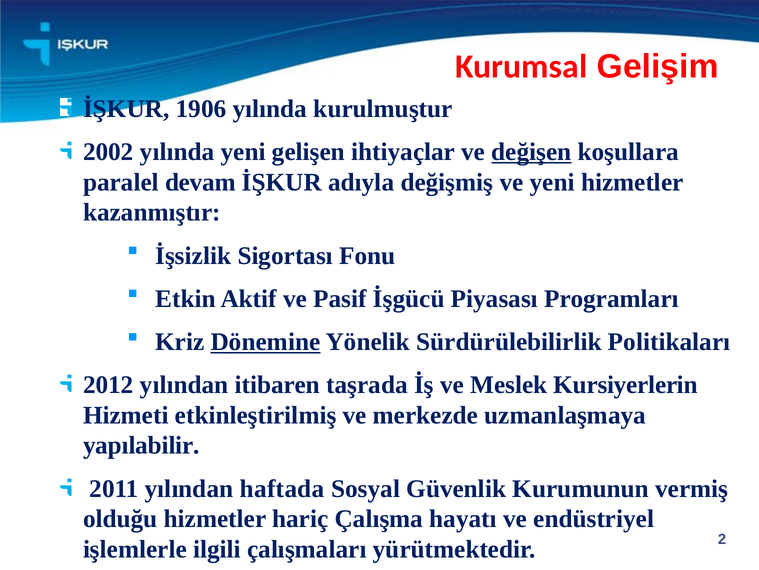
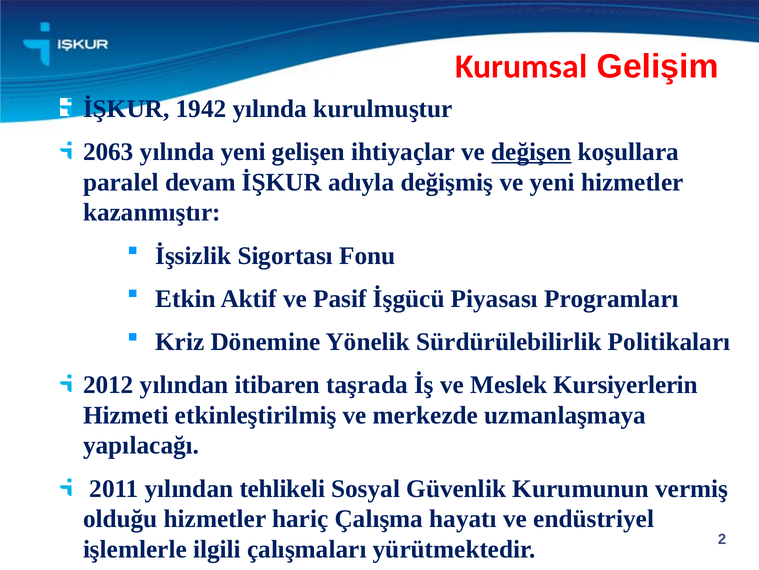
1906: 1906 -> 1942
2002: 2002 -> 2063
Dönemine underline: present -> none
yapılabilir: yapılabilir -> yapılacağı
haftada: haftada -> tehlikeli
